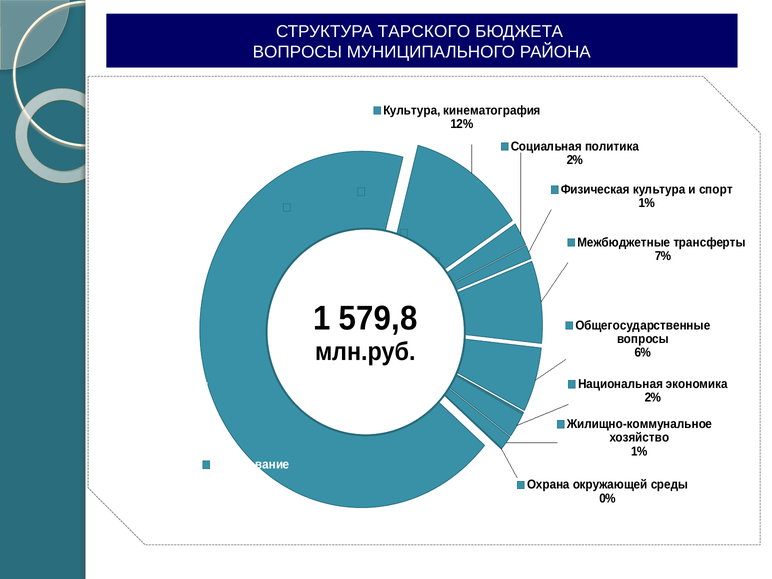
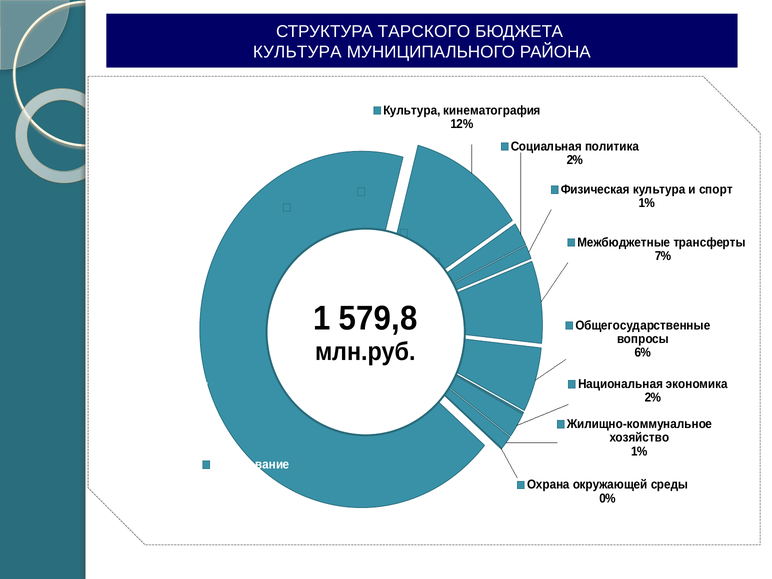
ВОПРОСЫ at (297, 52): ВОПРОСЫ -> КУЛЬТУРА
